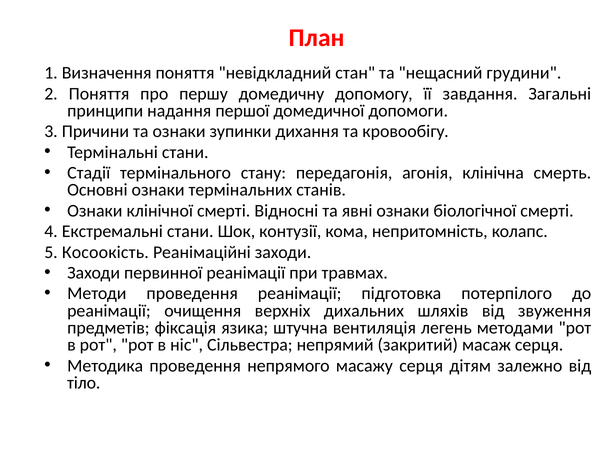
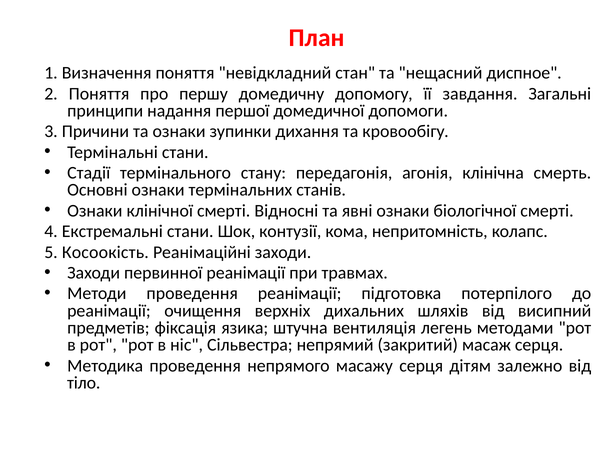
грудини: грудини -> диспное
звуження: звуження -> висипний
